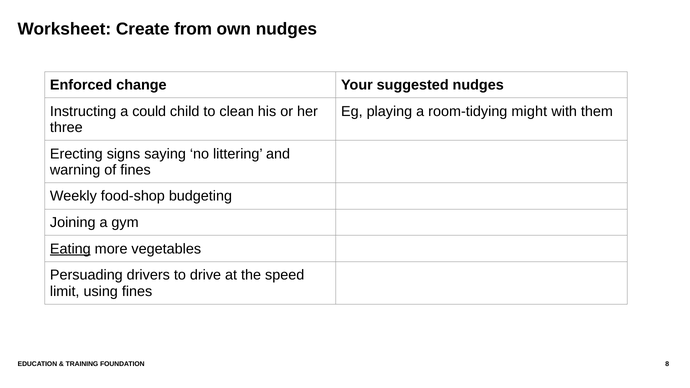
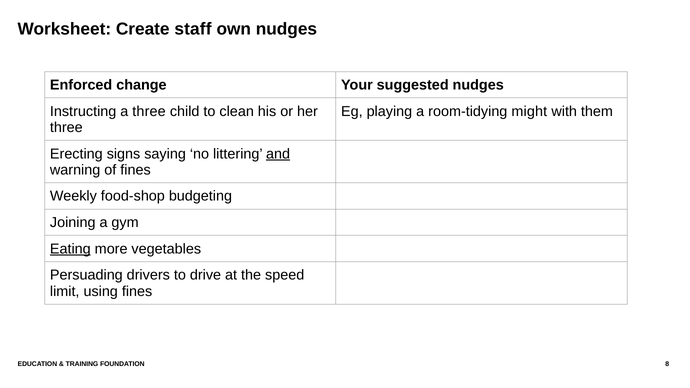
from: from -> staff
a could: could -> three
and underline: none -> present
